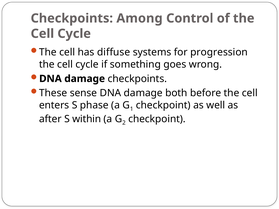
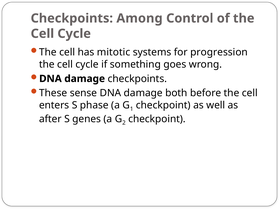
diffuse: diffuse -> mitotic
within: within -> genes
